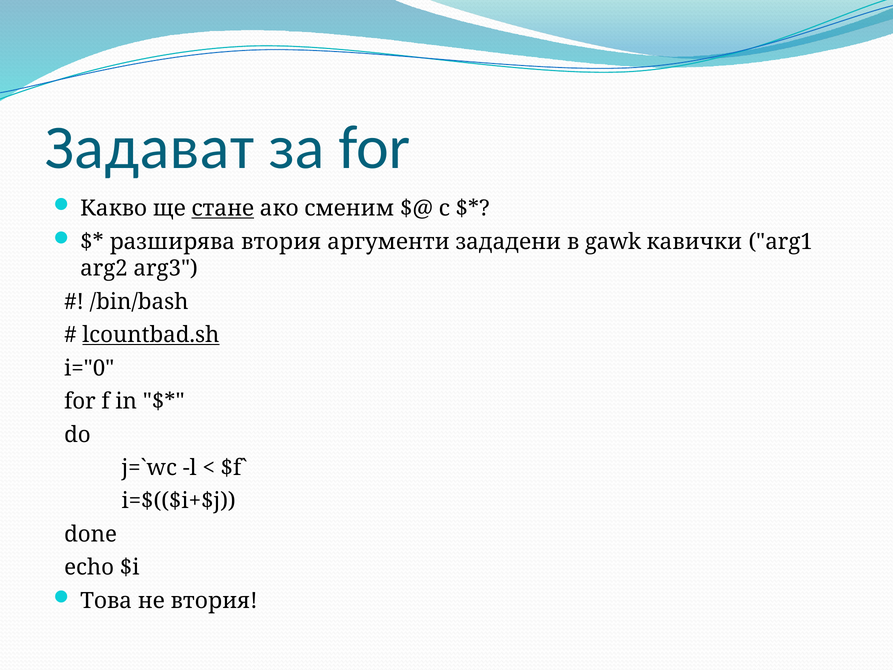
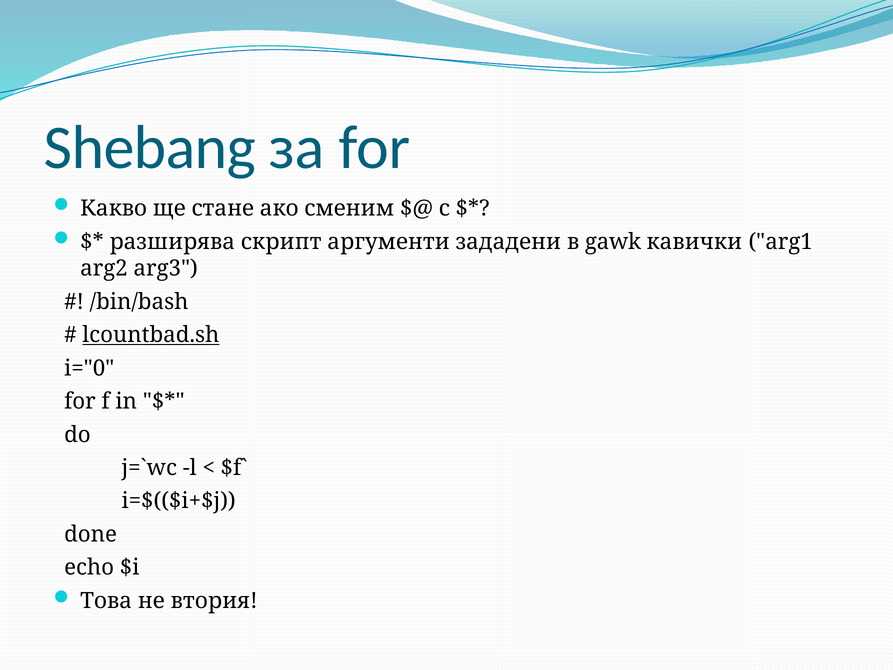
Задават: Задават -> Shebang
стане underline: present -> none
разширява втория: втория -> скрипт
